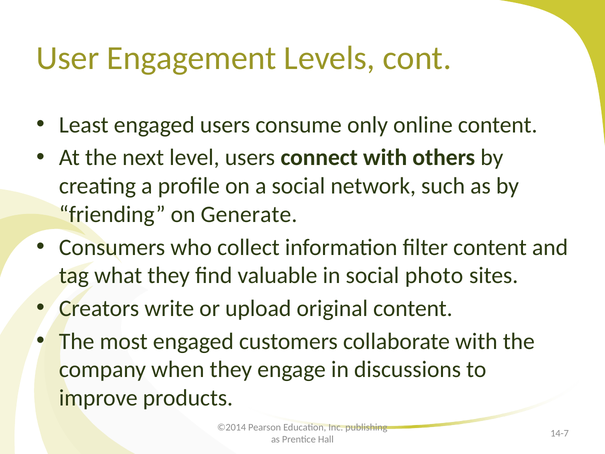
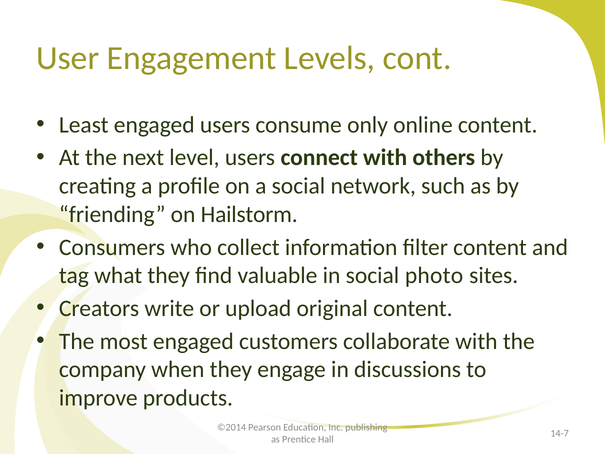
Generate: Generate -> Hailstorm
